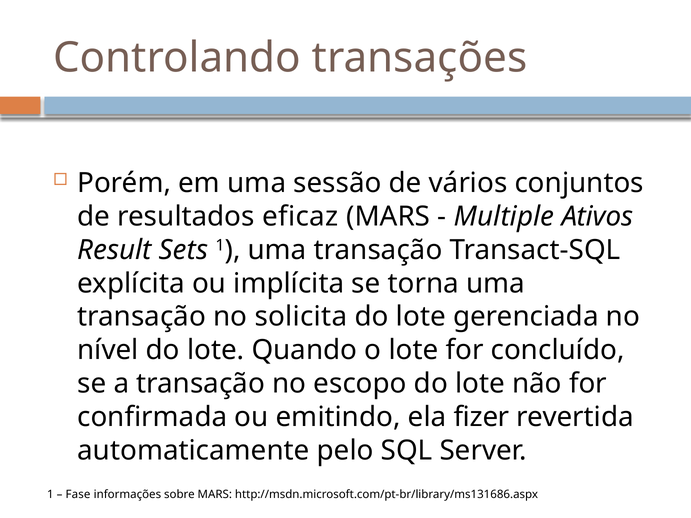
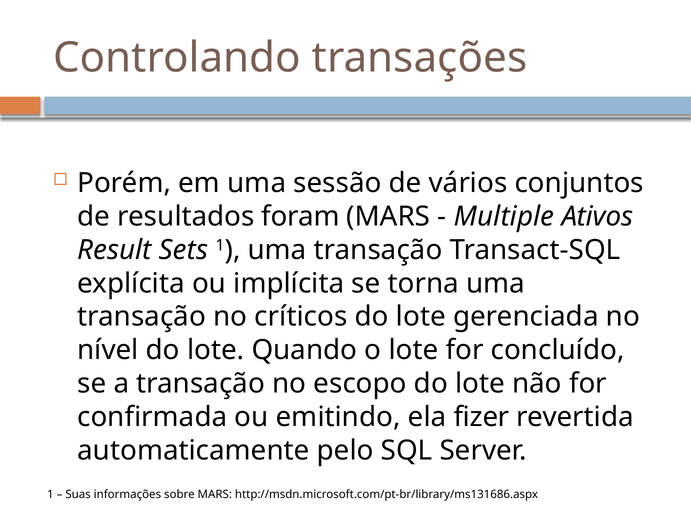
eficaz: eficaz -> foram
solicita: solicita -> críticos
Fase: Fase -> Suas
